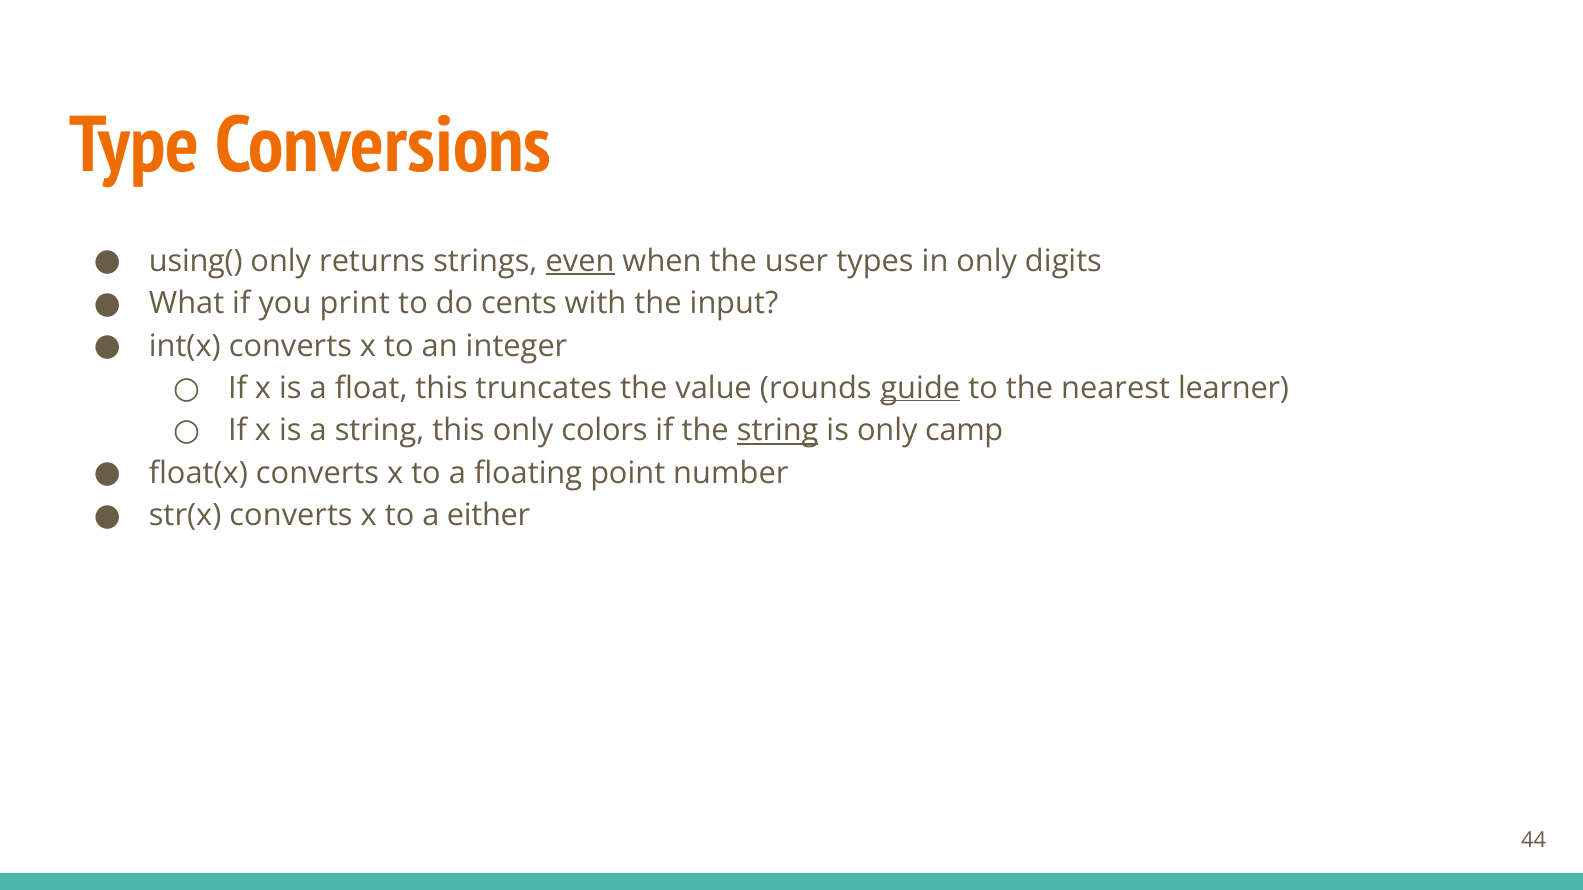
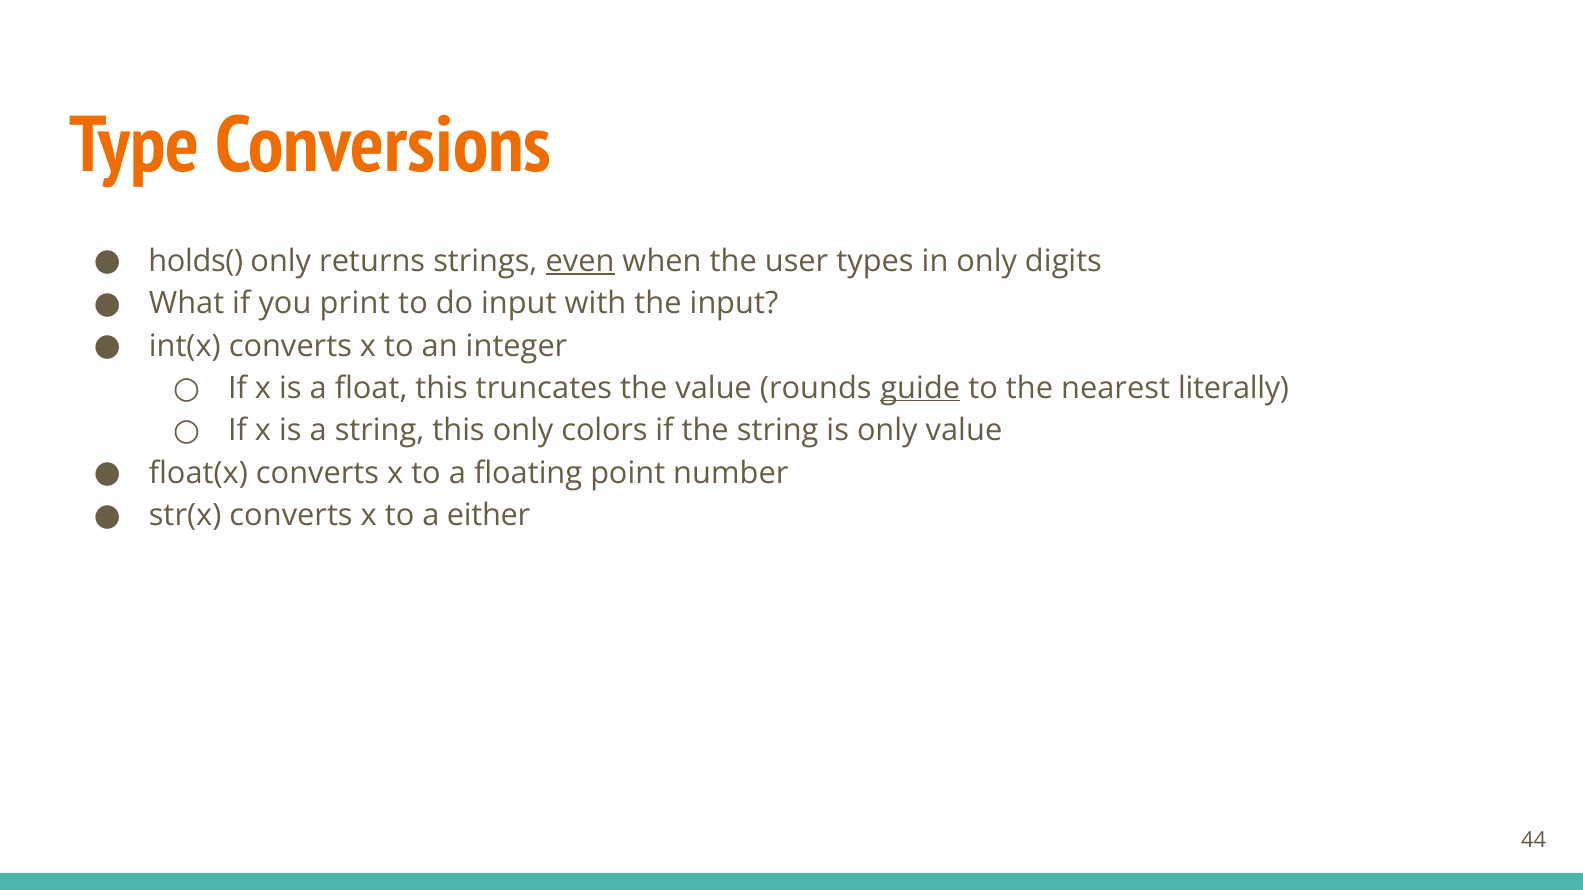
using(: using( -> holds(
do cents: cents -> input
learner: learner -> literally
string at (778, 431) underline: present -> none
only camp: camp -> value
